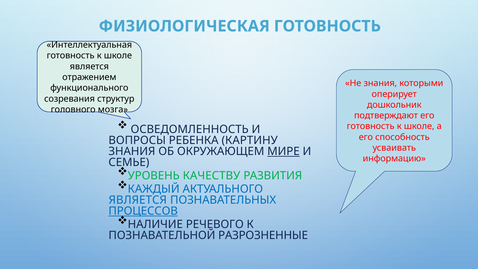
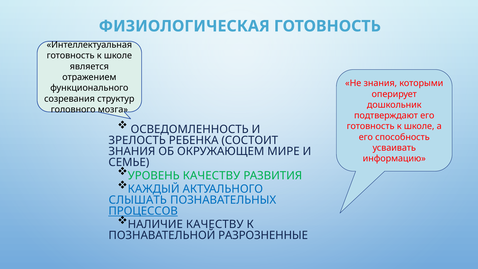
ВОПРОСЫ: ВОПРОСЫ -> ЗРЕЛОСТЬ
КАРТИНУ: КАРТИНУ -> СОСТОИТ
МИРЕ underline: present -> none
ЯВЛЯЕТСЯ at (138, 200): ЯВЛЯЕТСЯ -> СЛЫШАТЬ
НАЛИЧИЕ РЕЧЕВОГО: РЕЧЕВОГО -> КАЧЕСТВУ
